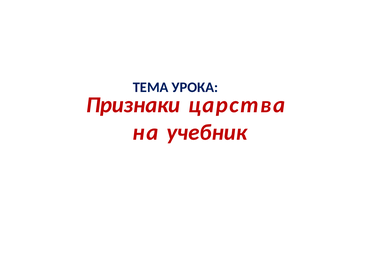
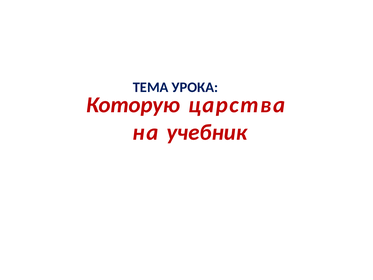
Признаки: Признаки -> Которую
